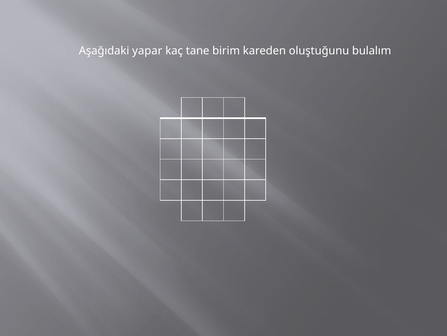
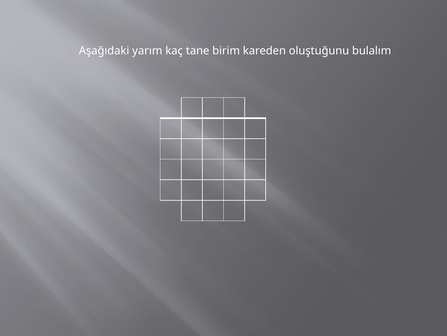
yapar: yapar -> yarım
